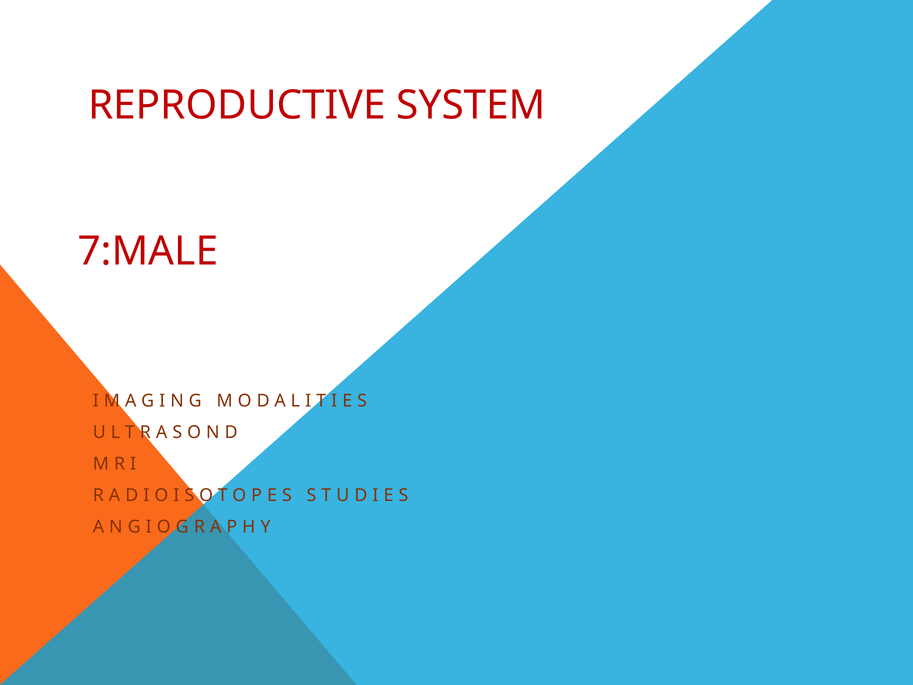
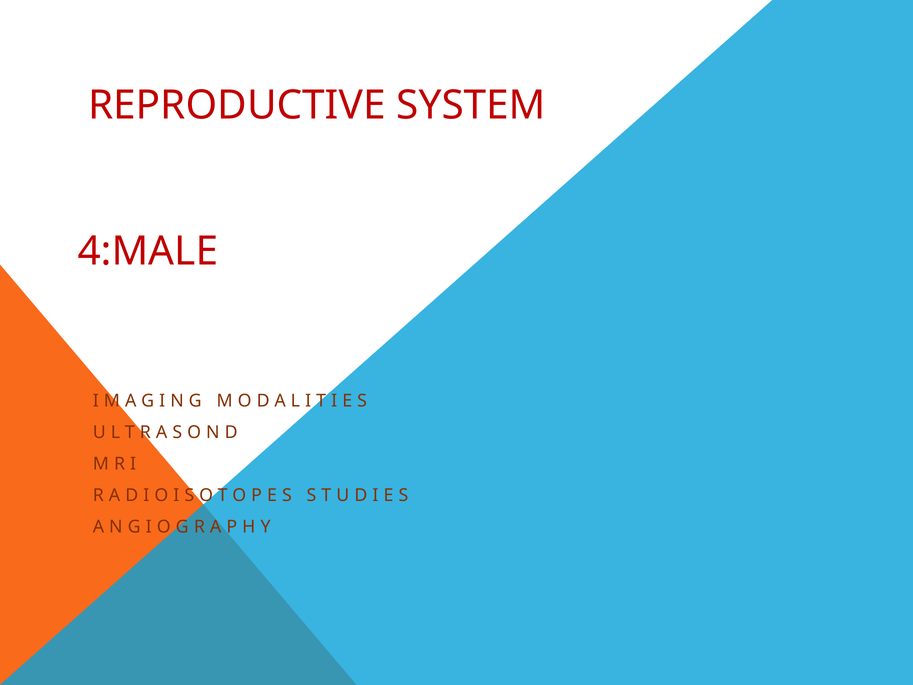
7:MALE: 7:MALE -> 4:MALE
